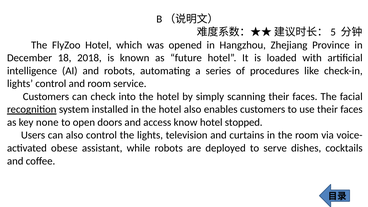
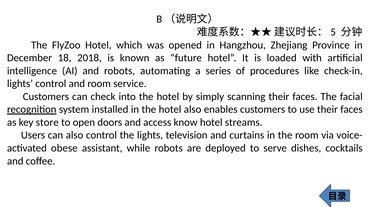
none: none -> store
stopped: stopped -> streams
